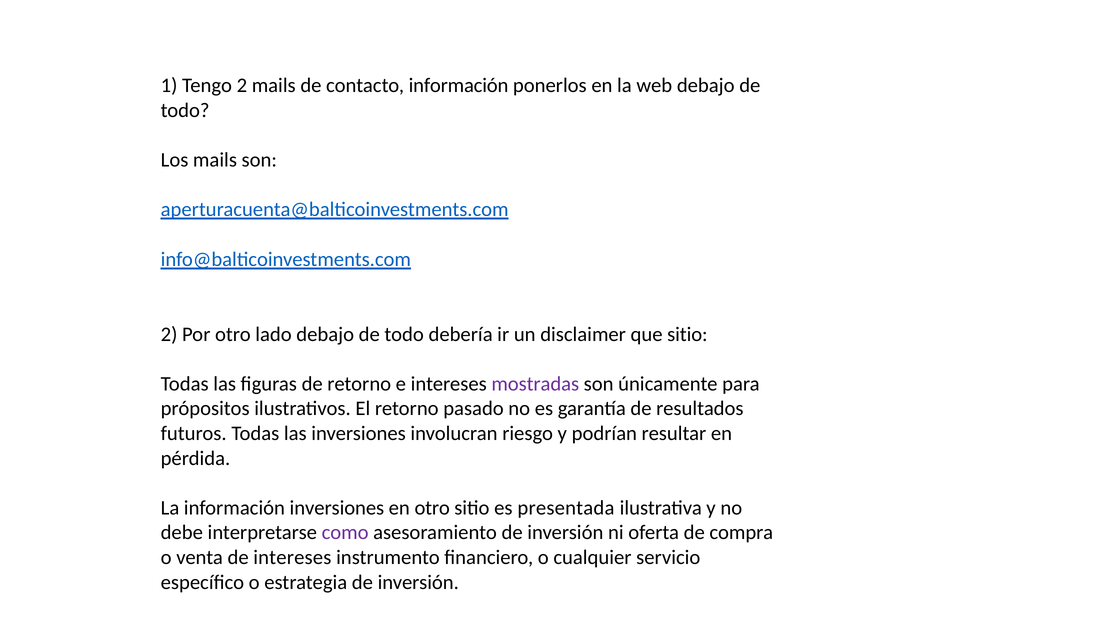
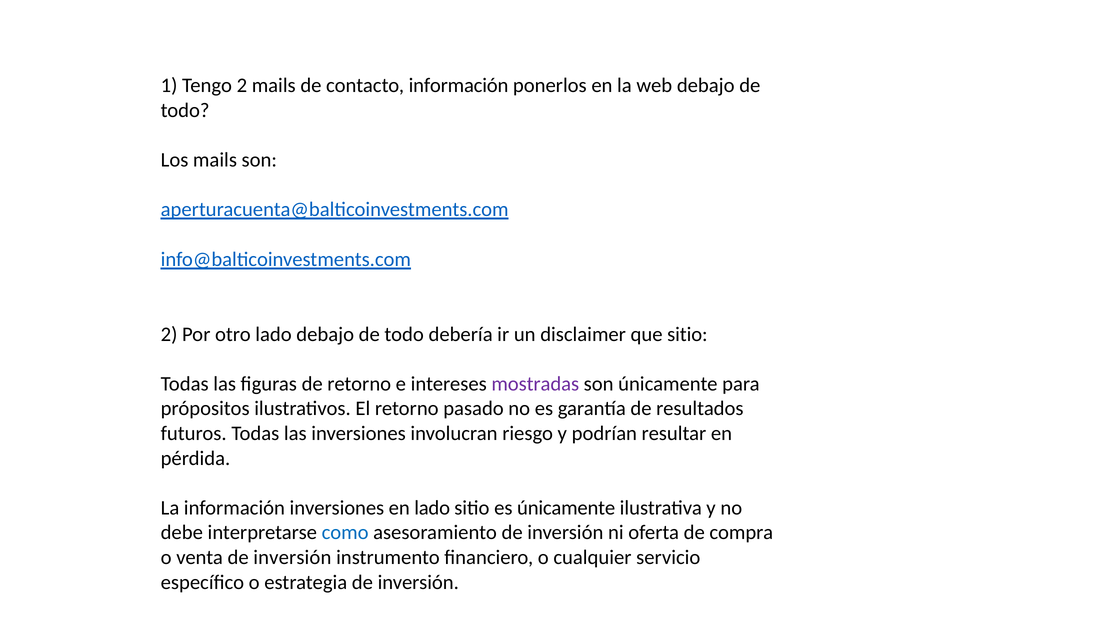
en otro: otro -> lado
es presentada: presentada -> únicamente
como colour: purple -> blue
venta de intereses: intereses -> inversión
